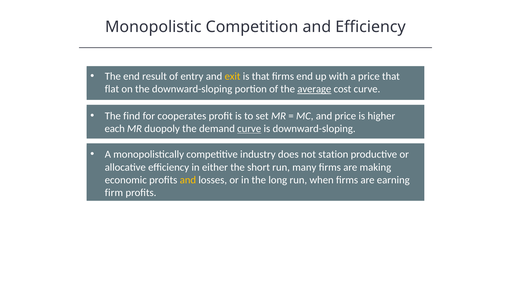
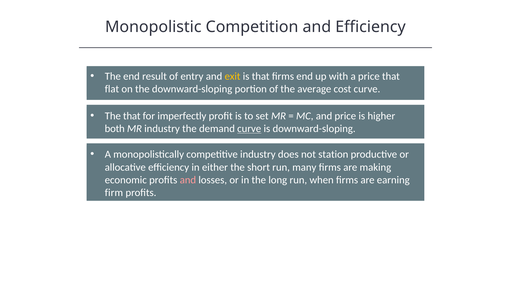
average underline: present -> none
The find: find -> that
cooperates: cooperates -> imperfectly
each: each -> both
MR duopoly: duopoly -> industry
and at (188, 180) colour: yellow -> pink
